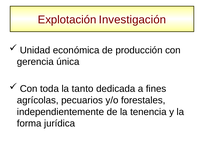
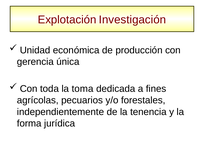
tanto: tanto -> toma
